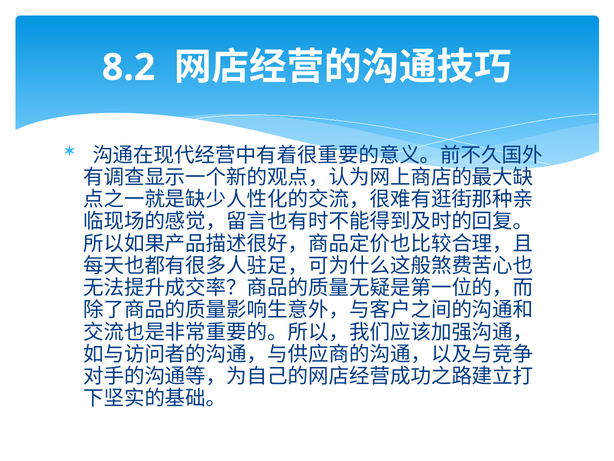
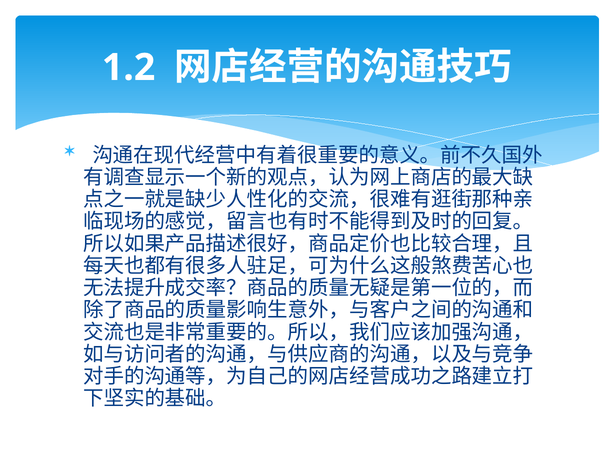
8.2: 8.2 -> 1.2
